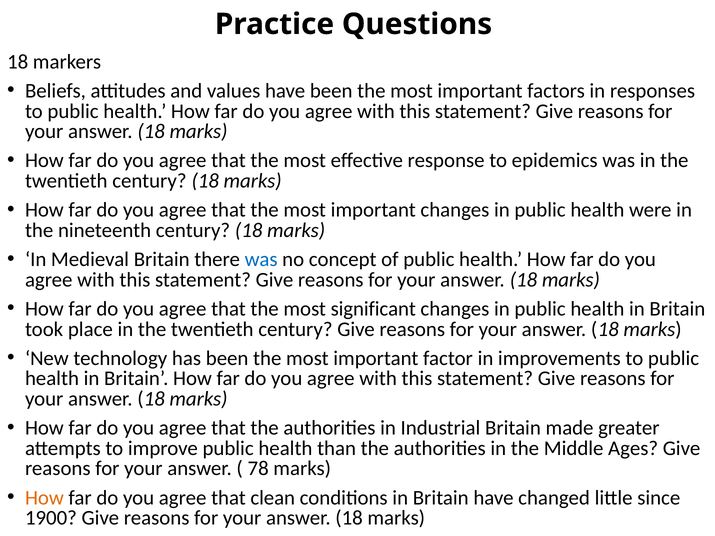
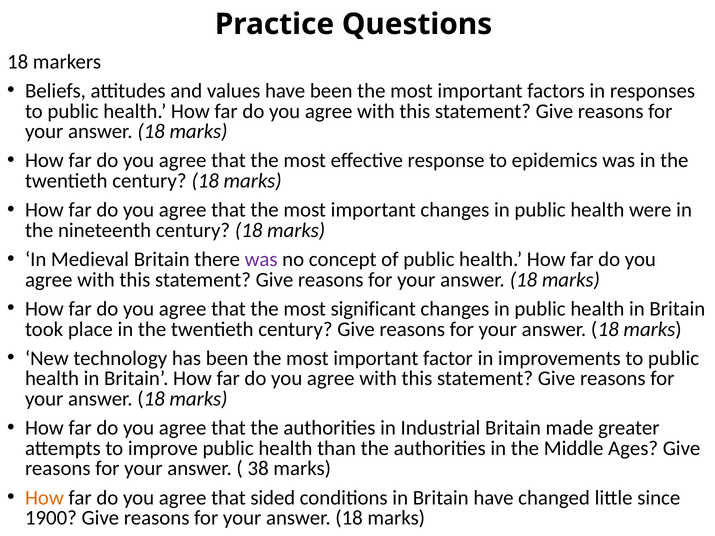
was at (261, 260) colour: blue -> purple
78: 78 -> 38
clean: clean -> sided
